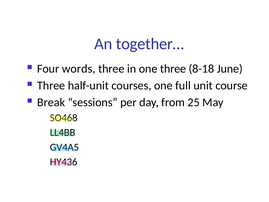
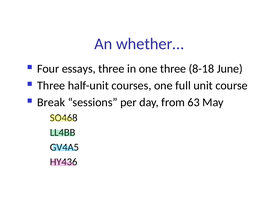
together…: together… -> whether…
words: words -> essays
25: 25 -> 63
